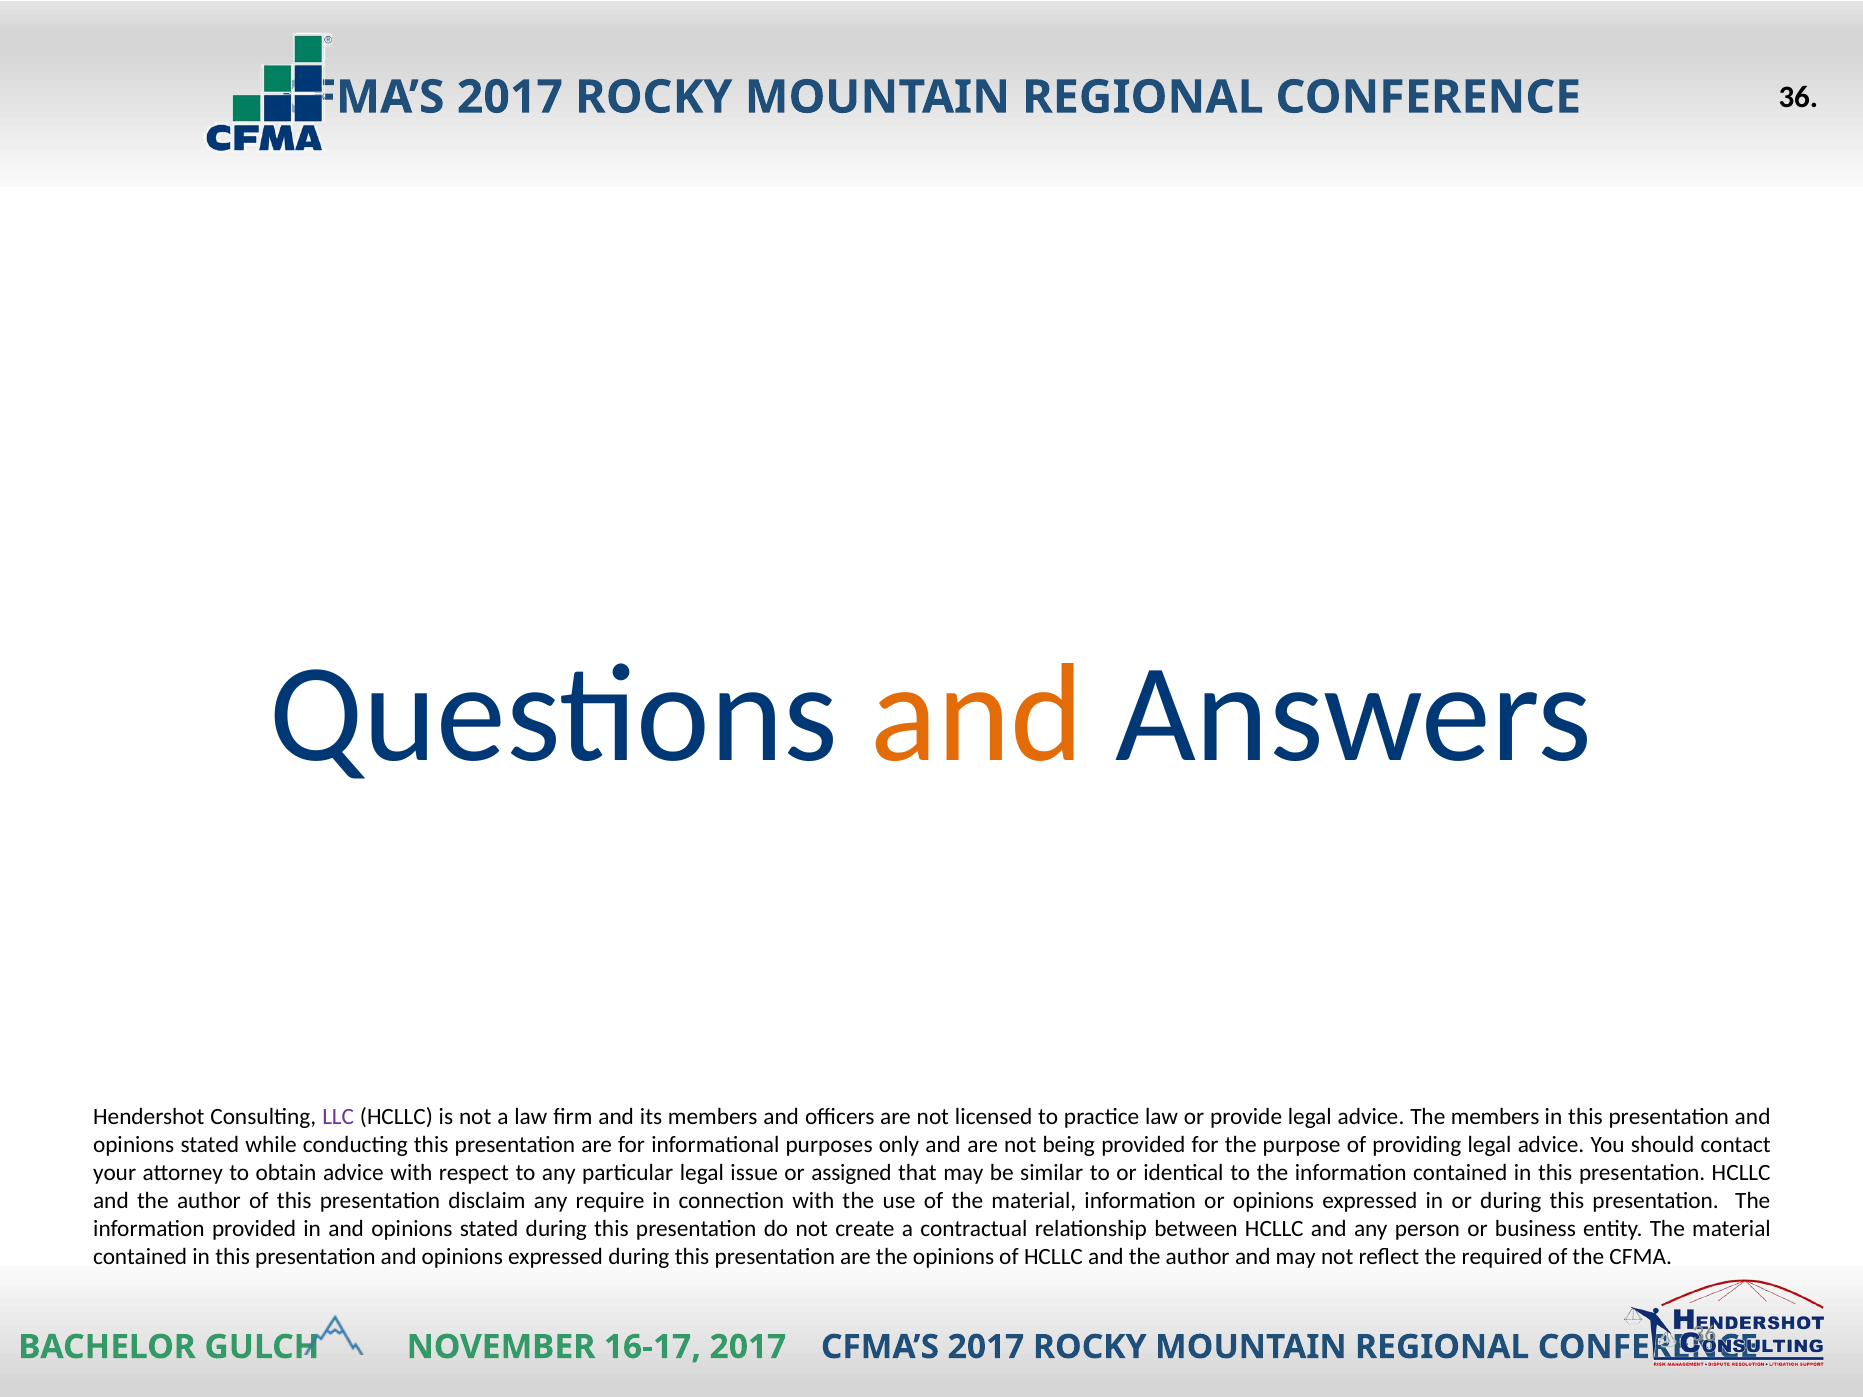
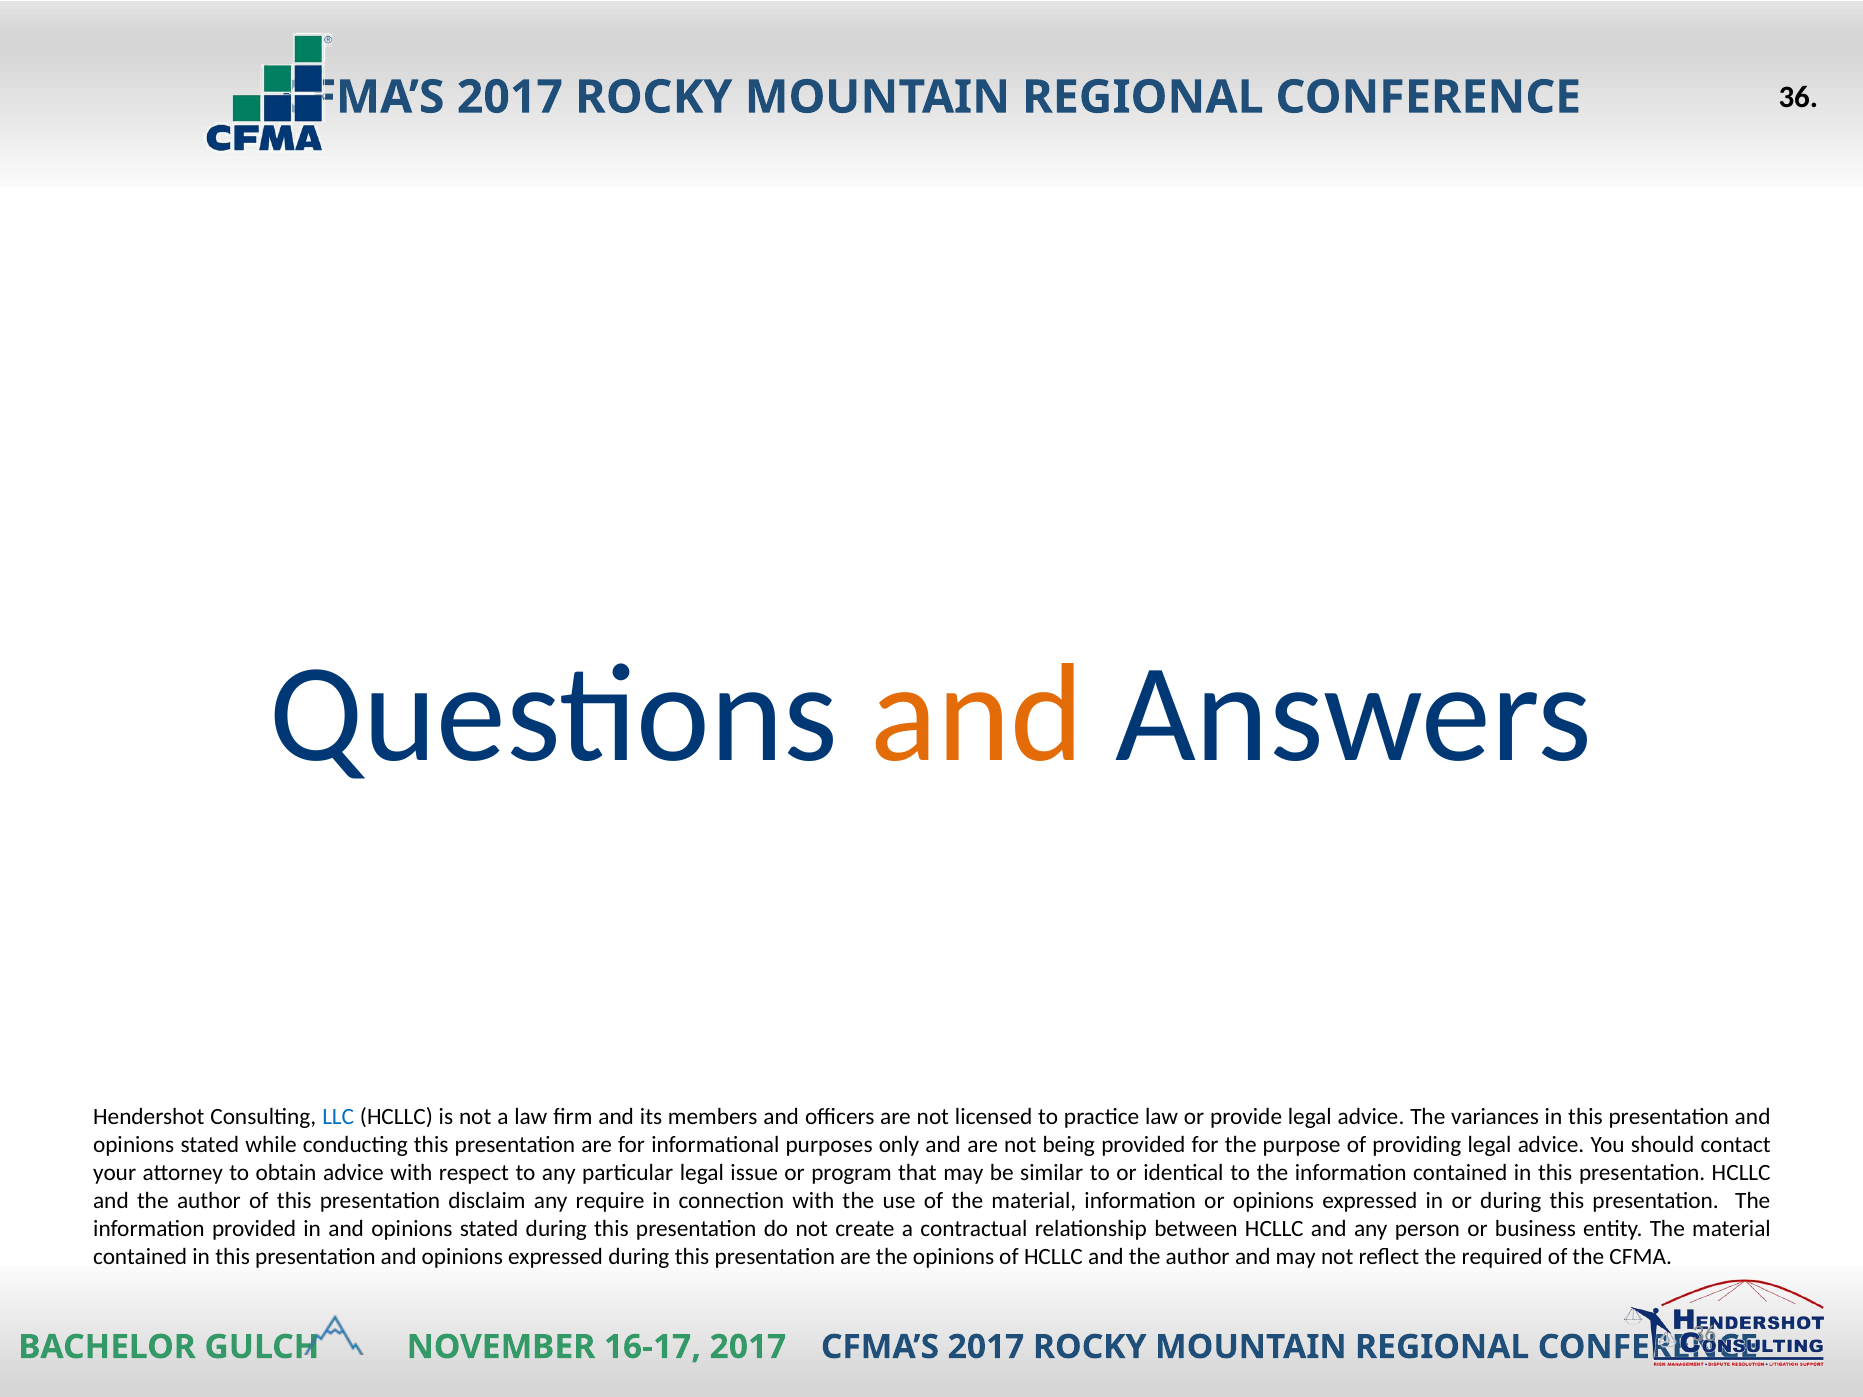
LLC colour: purple -> blue
The members: members -> variances
assigned: assigned -> program
